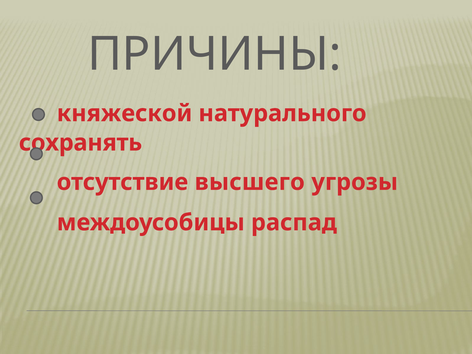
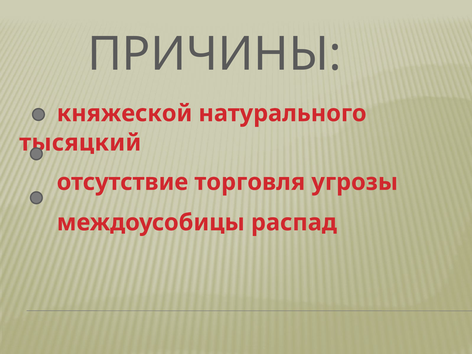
сохранять: сохранять -> тысяцкий
высшего: высшего -> торговля
